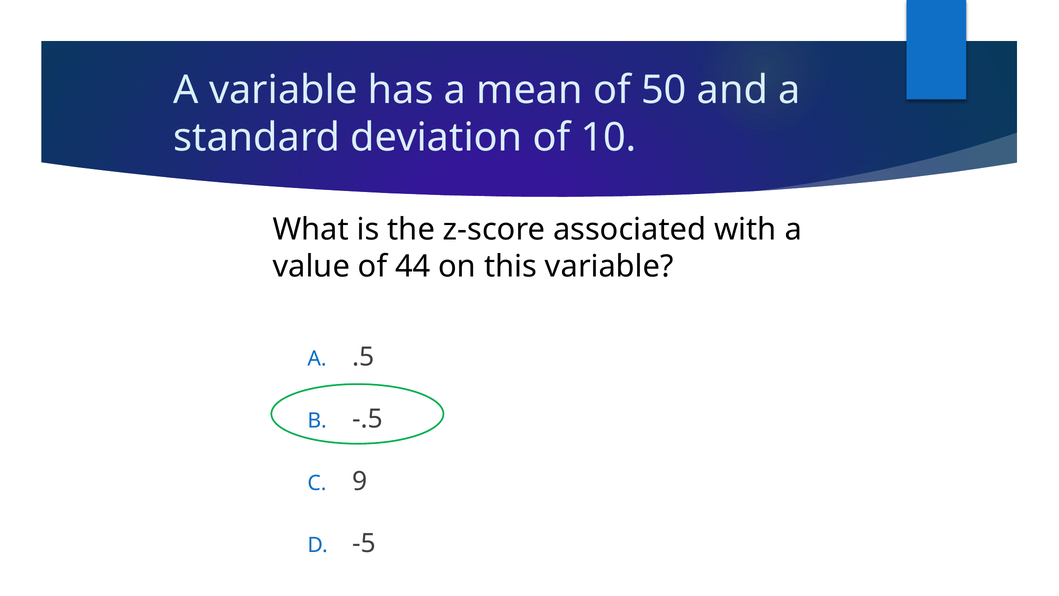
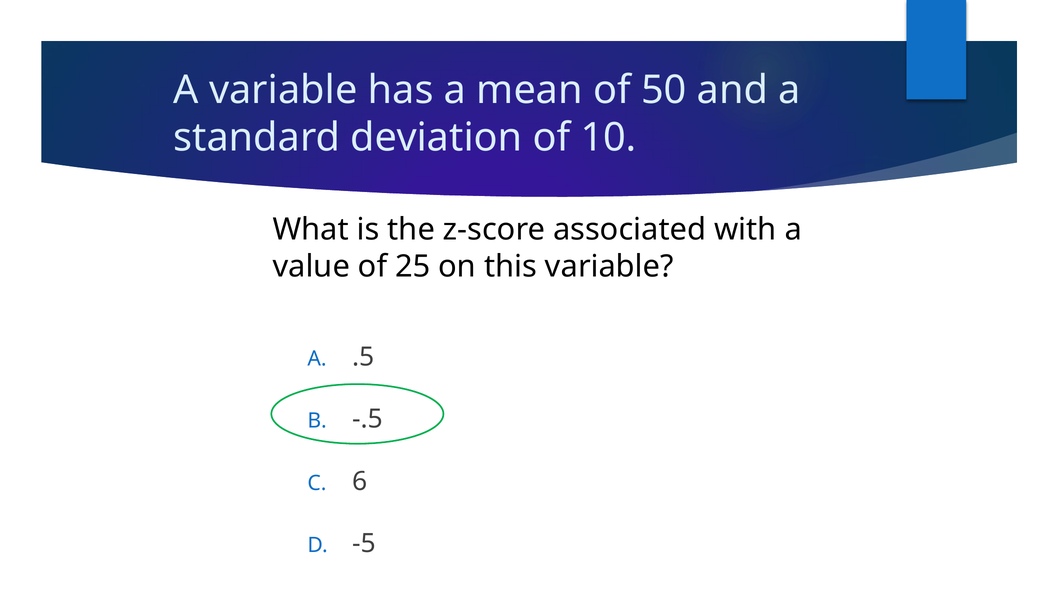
44: 44 -> 25
9: 9 -> 6
